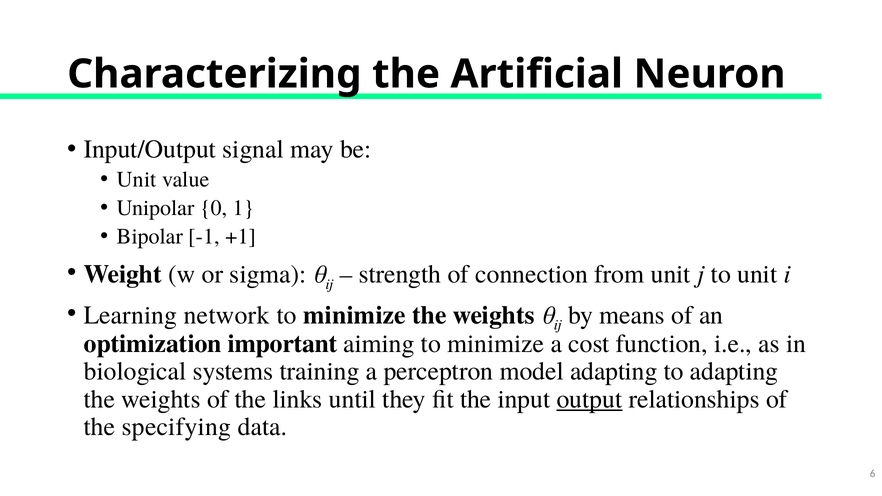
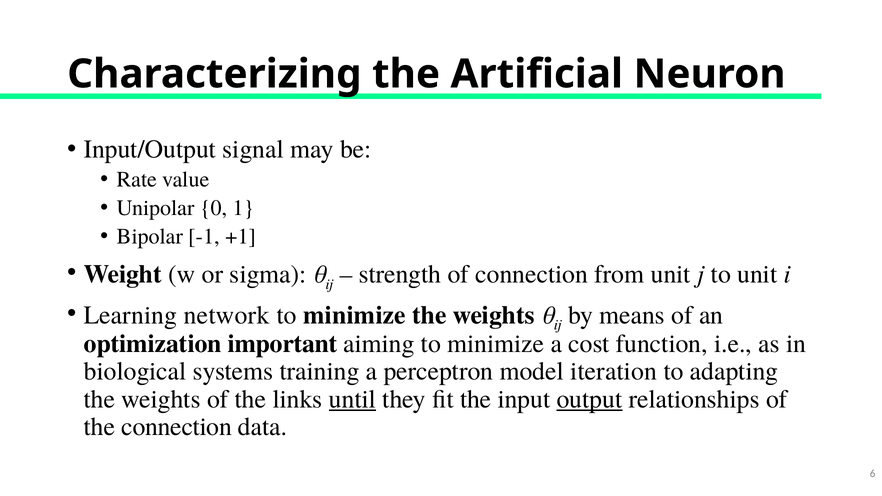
Unit at (137, 180): Unit -> Rate
model adapting: adapting -> iteration
until underline: none -> present
the specifying: specifying -> connection
